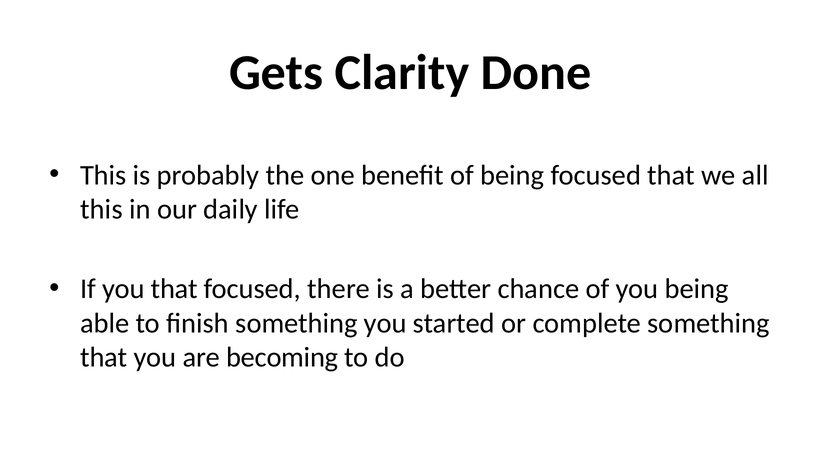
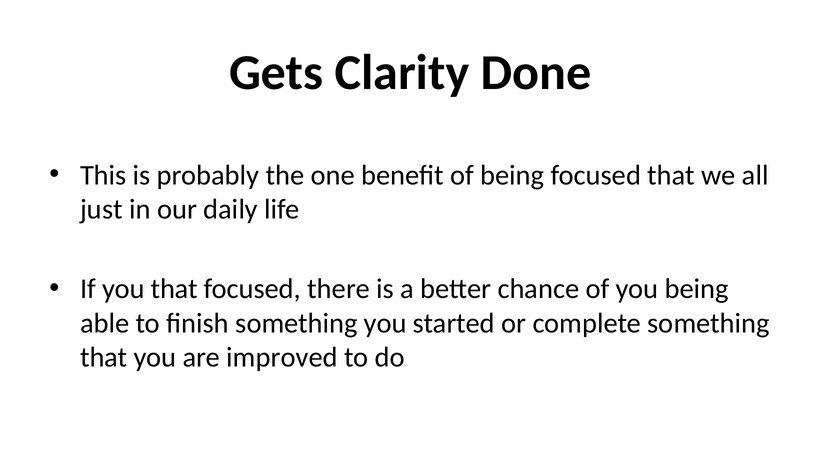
this at (101, 209): this -> just
becoming: becoming -> improved
